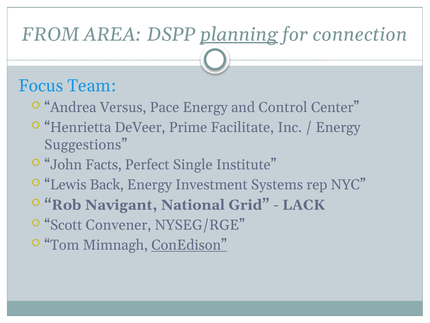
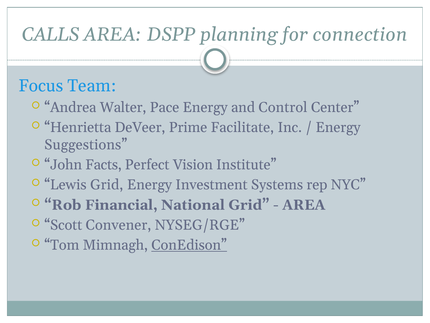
FROM: FROM -> CALLS
planning underline: present -> none
Versus: Versus -> Walter
Single: Single -> Vision
Lewis Back: Back -> Grid
Navigant: Navigant -> Financial
LACK at (304, 205): LACK -> AREA
